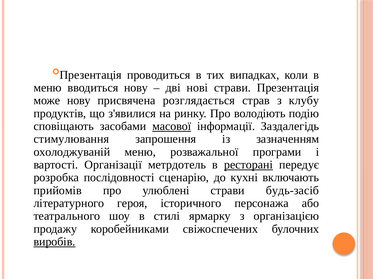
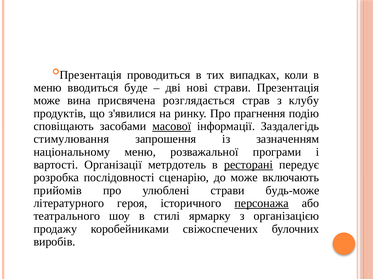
вводиться нову: нову -> буде
може нову: нову -> вина
володіють: володіють -> прагнення
охолоджуваній: охолоджуваній -> національному
до кухні: кухні -> може
будь-засіб: будь-засіб -> будь-може
персонажа underline: none -> present
виробів underline: present -> none
